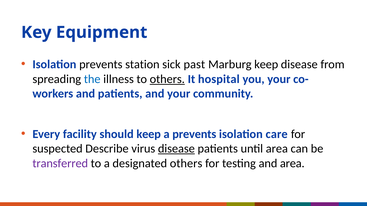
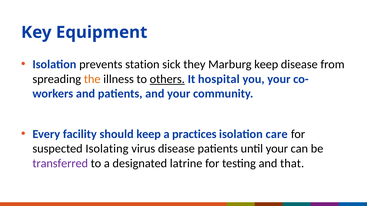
past: past -> they
the colour: blue -> orange
a prevents: prevents -> practices
Describe: Describe -> Isolating
disease at (176, 149) underline: present -> none
until area: area -> your
designated others: others -> latrine
and area: area -> that
